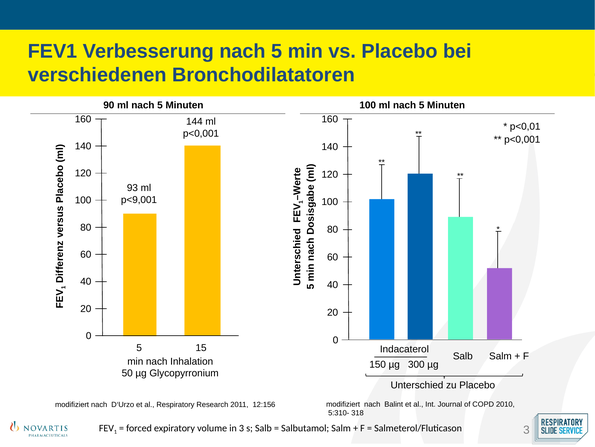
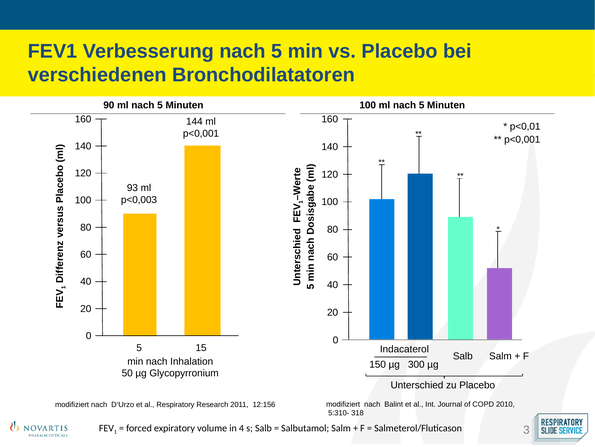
p<9,001: p<9,001 -> p<0,003
in 3: 3 -> 4
